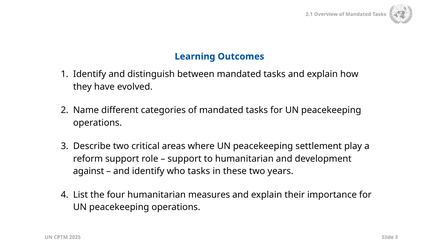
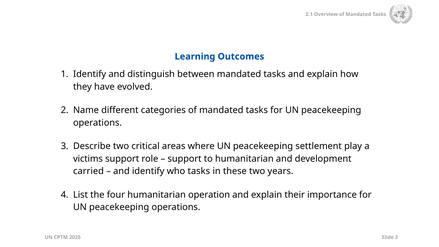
reform: reform -> victims
against: against -> carried
measures: measures -> operation
